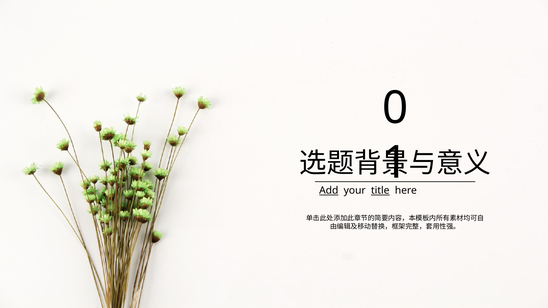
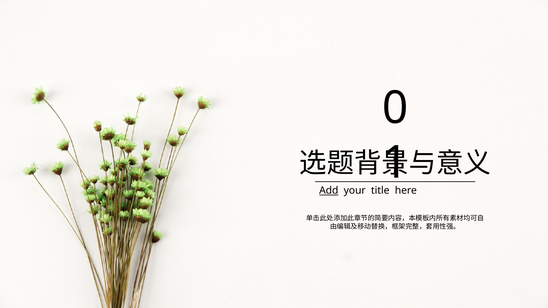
title underline: present -> none
